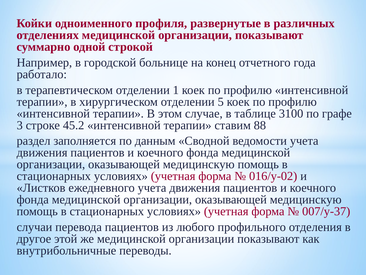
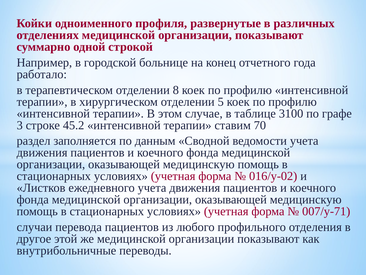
1: 1 -> 8
88: 88 -> 70
007/у-37: 007/у-37 -> 007/у-71
